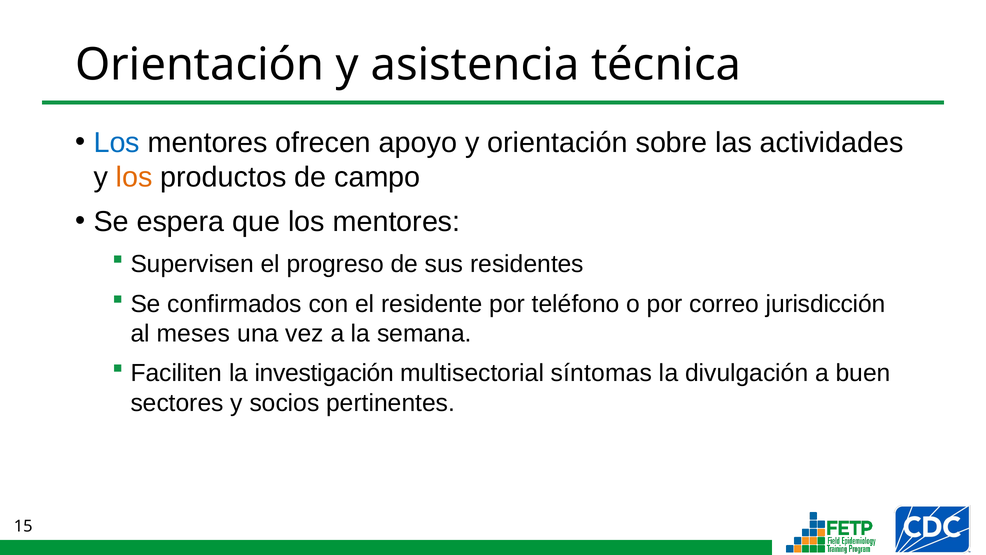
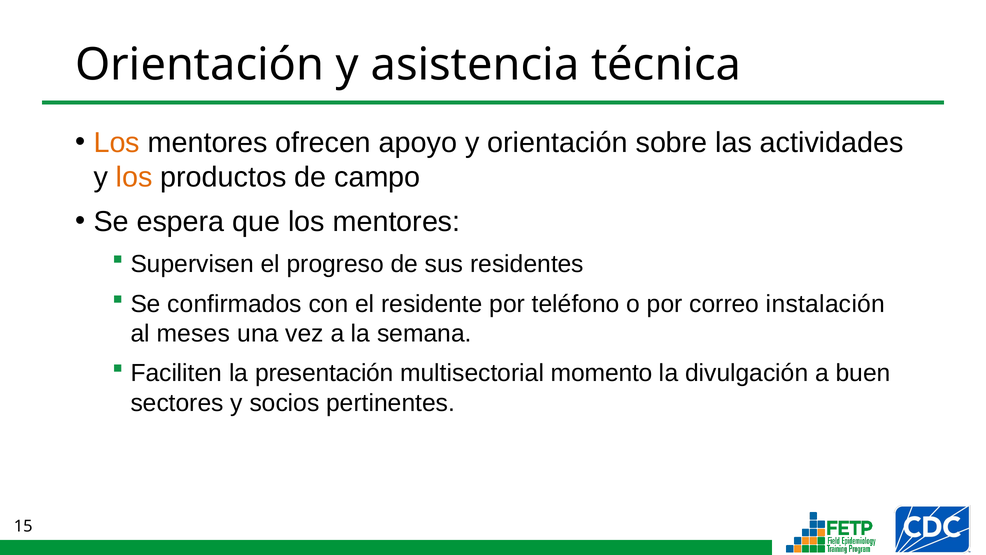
Los at (117, 143) colour: blue -> orange
jurisdicción: jurisdicción -> instalación
investigación: investigación -> presentación
síntomas: síntomas -> momento
